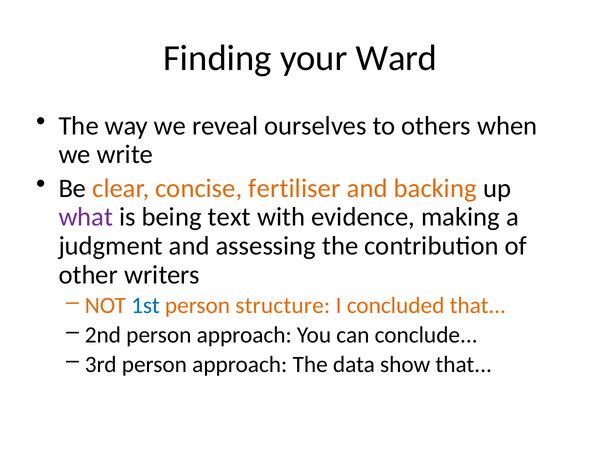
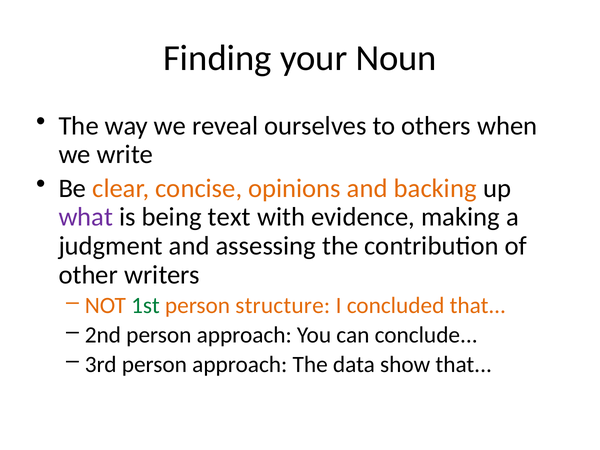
Ward: Ward -> Noun
fertiliser: fertiliser -> opinions
1st colour: blue -> green
